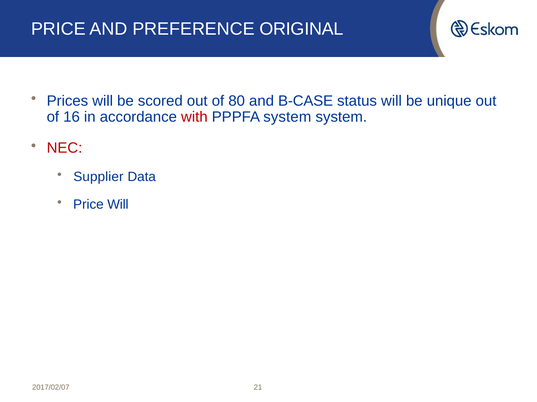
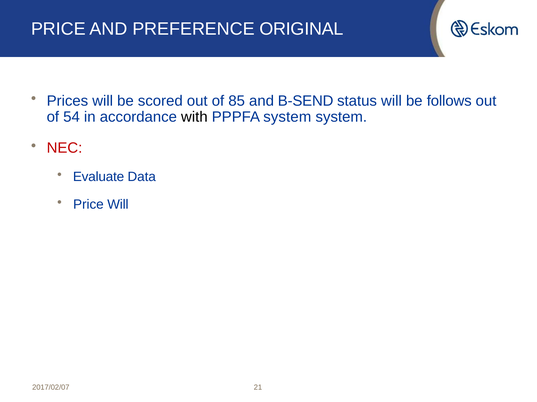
80: 80 -> 85
B-CASE: B-CASE -> B-SEND
unique: unique -> follows
16: 16 -> 54
with colour: red -> black
Supplier: Supplier -> Evaluate
